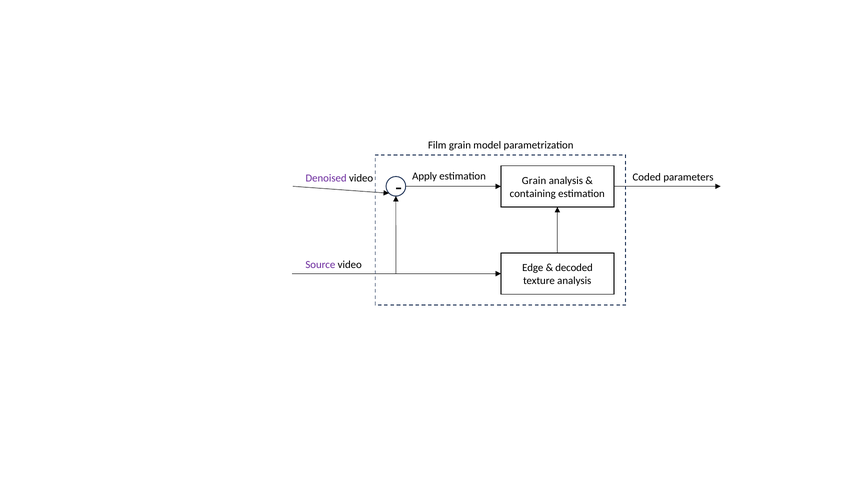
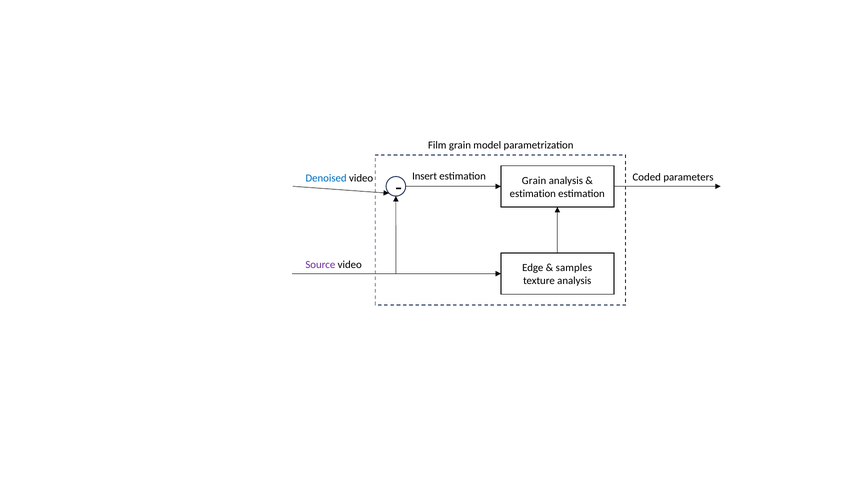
Apply: Apply -> Insert
Denoised colour: purple -> blue
containing at (533, 194): containing -> estimation
decoded: decoded -> samples
